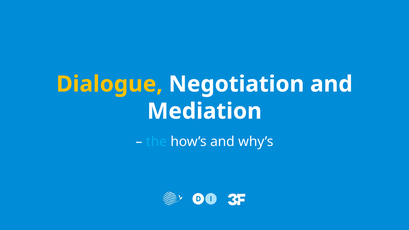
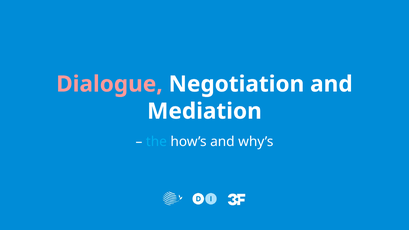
Dialogue colour: yellow -> pink
